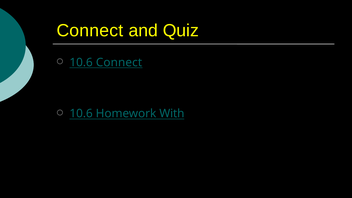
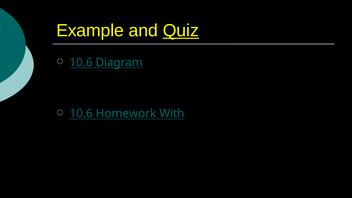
Connect at (90, 31): Connect -> Example
Quiz underline: none -> present
10.6 Connect: Connect -> Diagram
